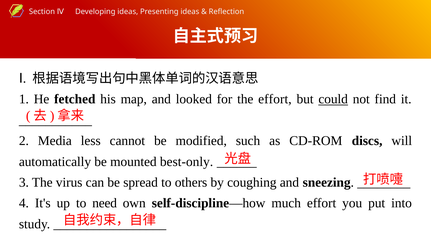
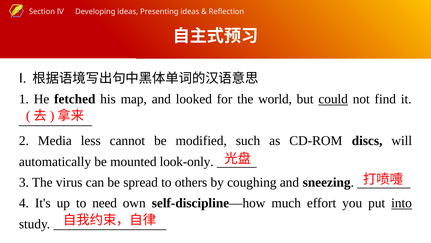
the effort: effort -> world
best-only: best-only -> look-only
into underline: none -> present
